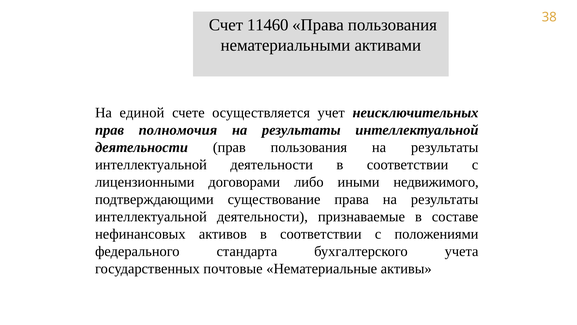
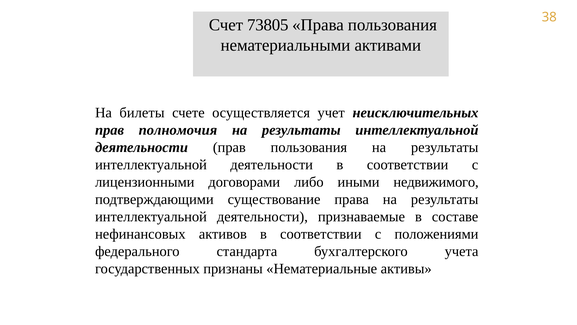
11460: 11460 -> 73805
единой: единой -> билеты
почтовые: почтовые -> признаны
